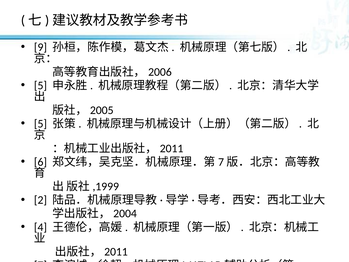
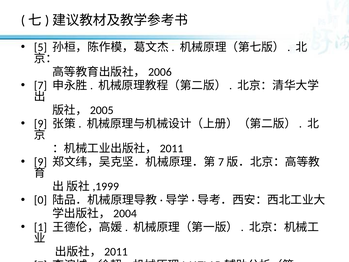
9: 9 -> 5
5 at (40, 85): 5 -> 7
5 at (40, 124): 5 -> 9
6 at (40, 162): 6 -> 9
2: 2 -> 0
4: 4 -> 1
